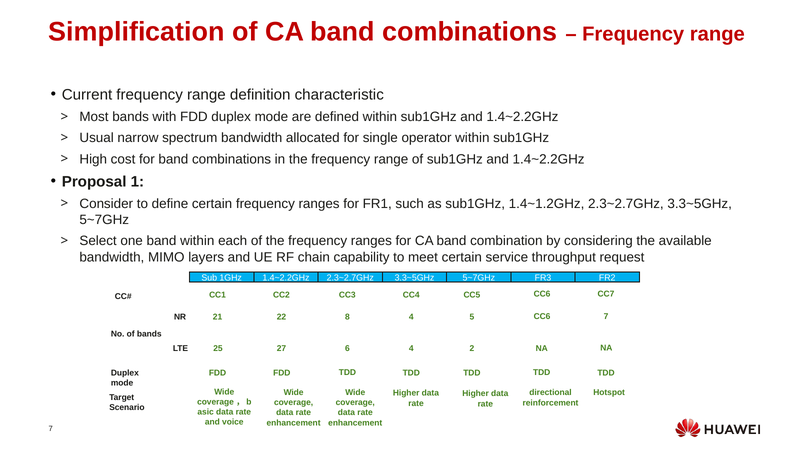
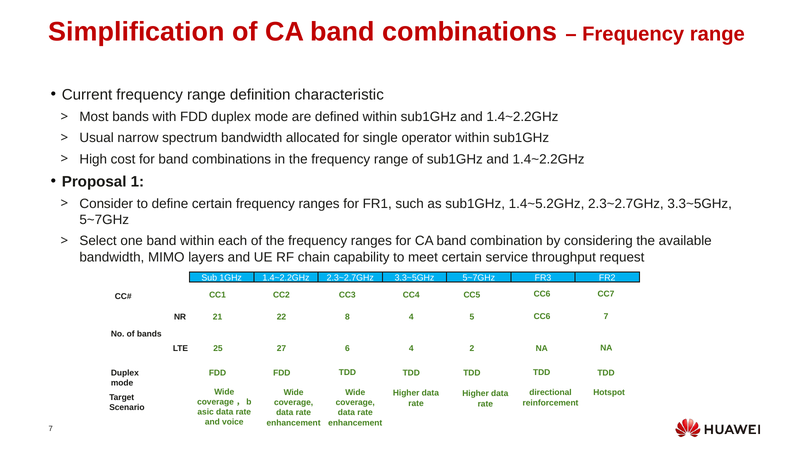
1.4~1.2GHz: 1.4~1.2GHz -> 1.4~5.2GHz
